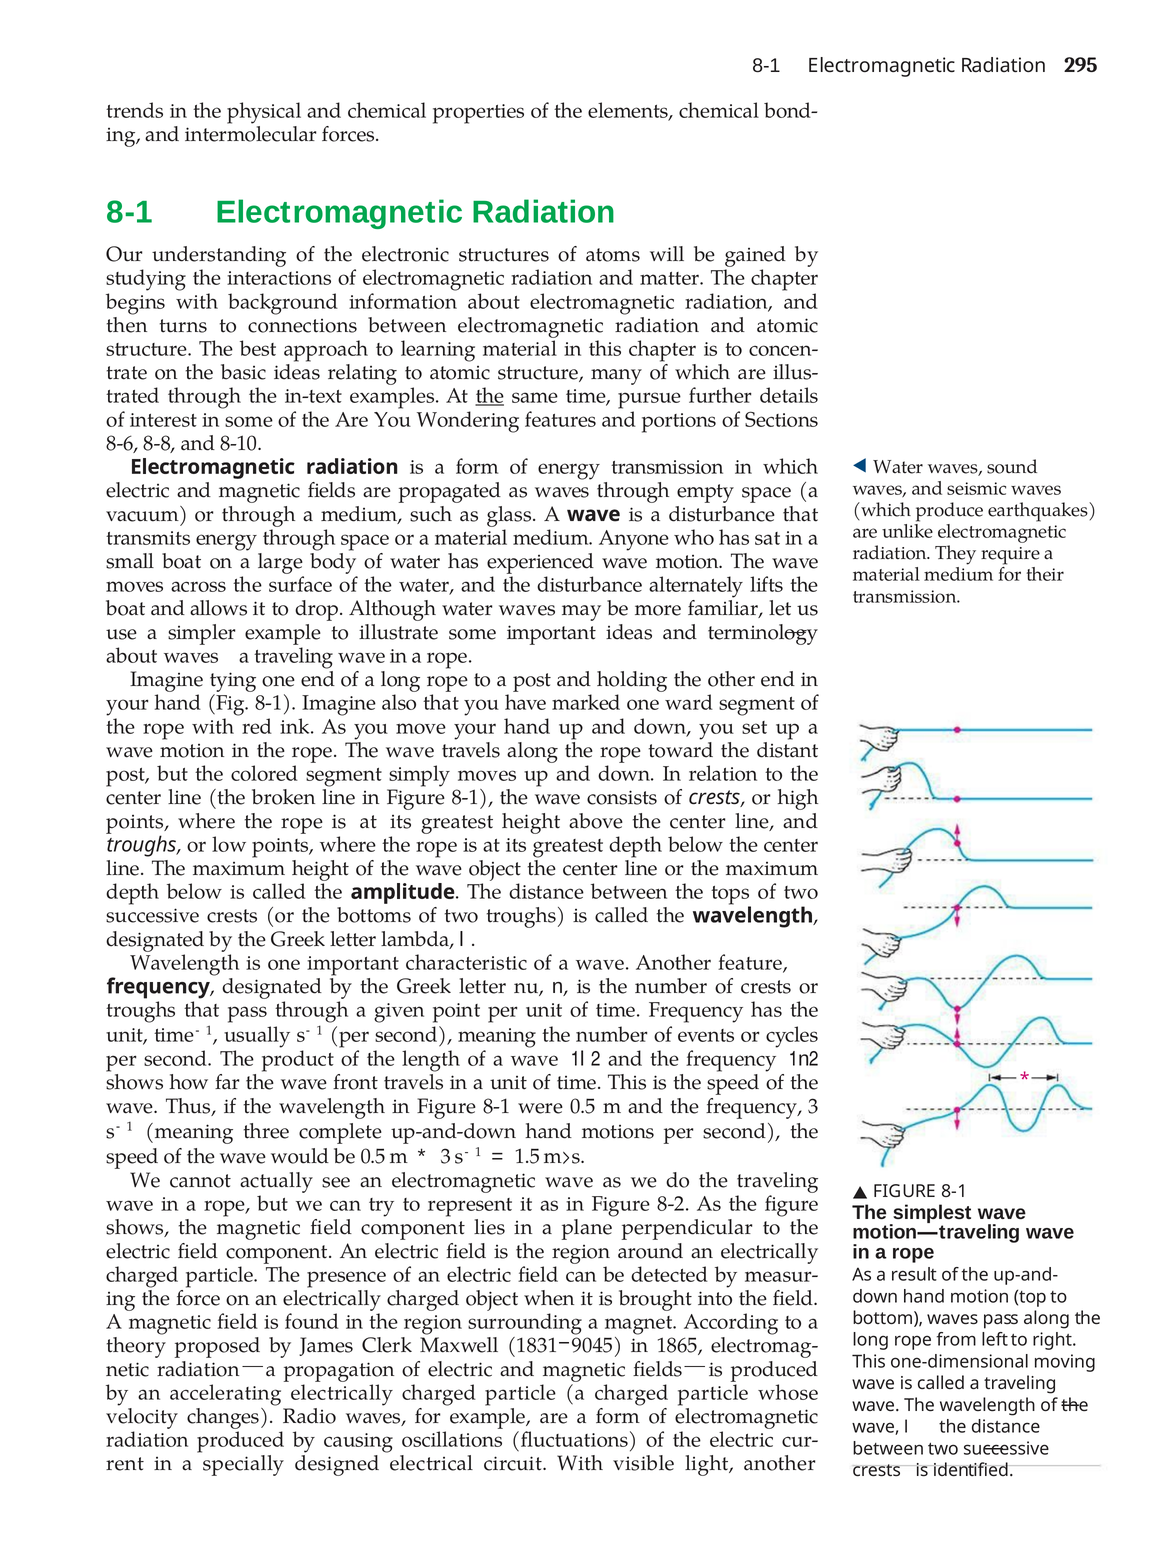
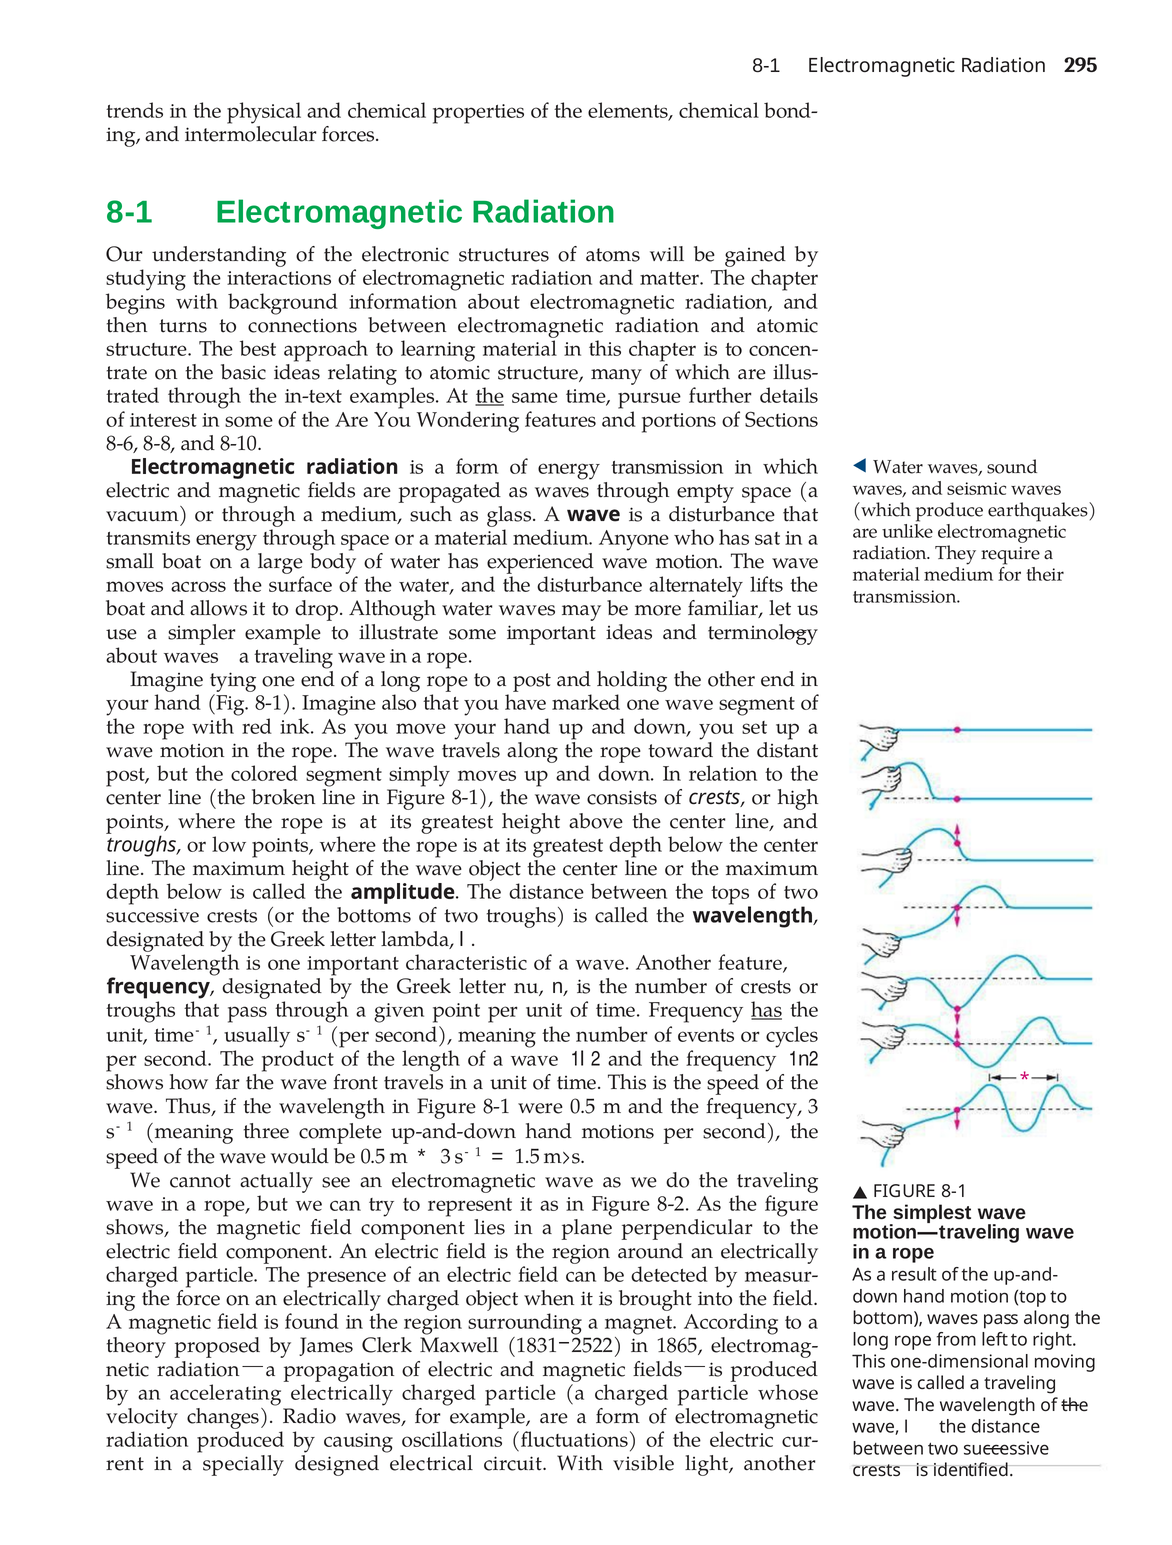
one ward: ward -> wave
has at (767, 1010) underline: none -> present
9045: 9045 -> 2522
